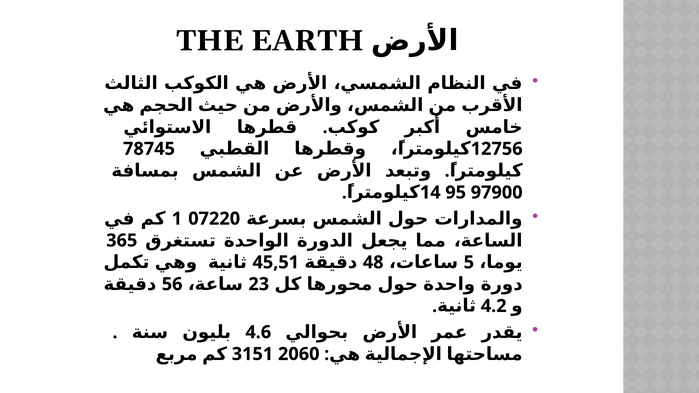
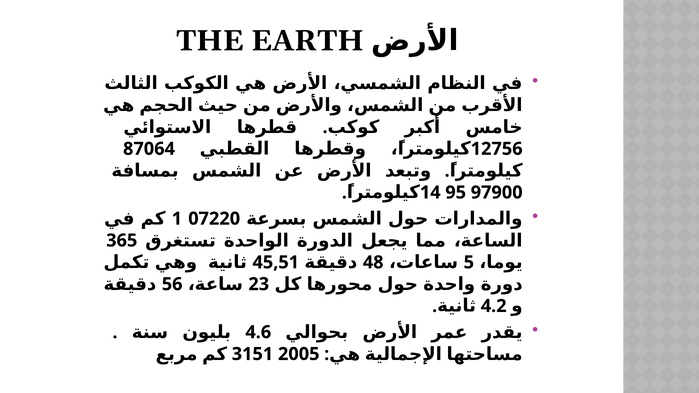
78745: 78745 -> 87064
2060: 2060 -> 2005
